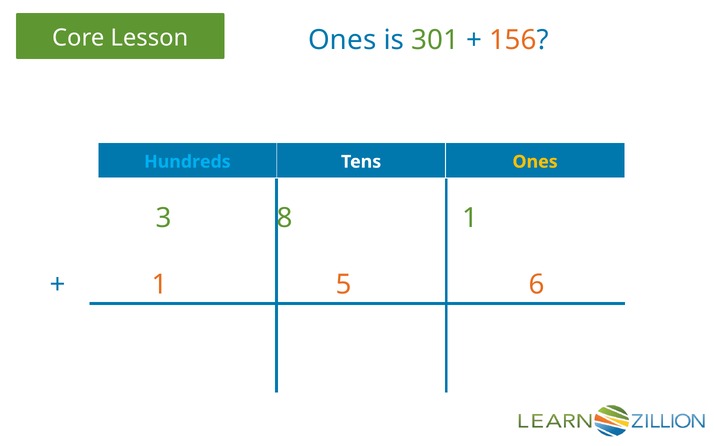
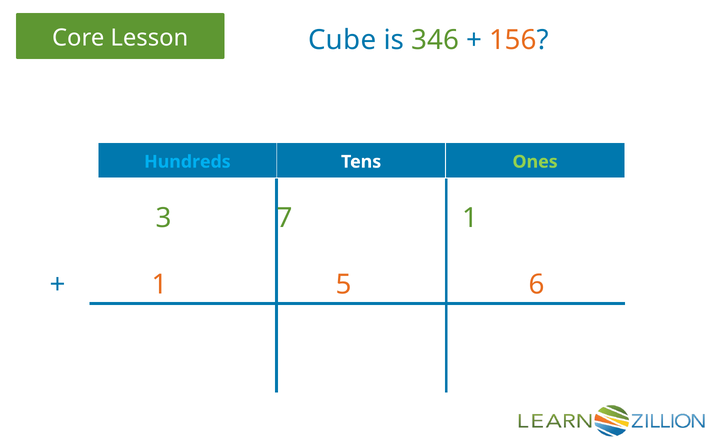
Ones at (342, 40): Ones -> Cube
301: 301 -> 346
Ones at (535, 162) colour: yellow -> light green
8: 8 -> 7
